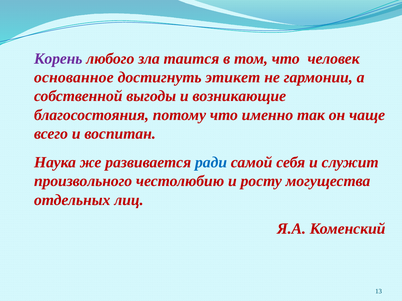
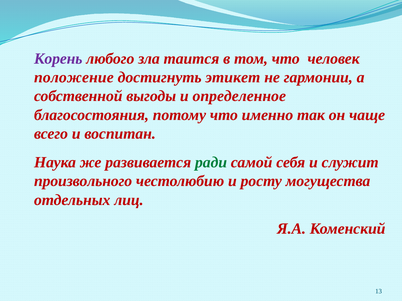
основанное: основанное -> положение
возникающие: возникающие -> определенное
ради colour: blue -> green
